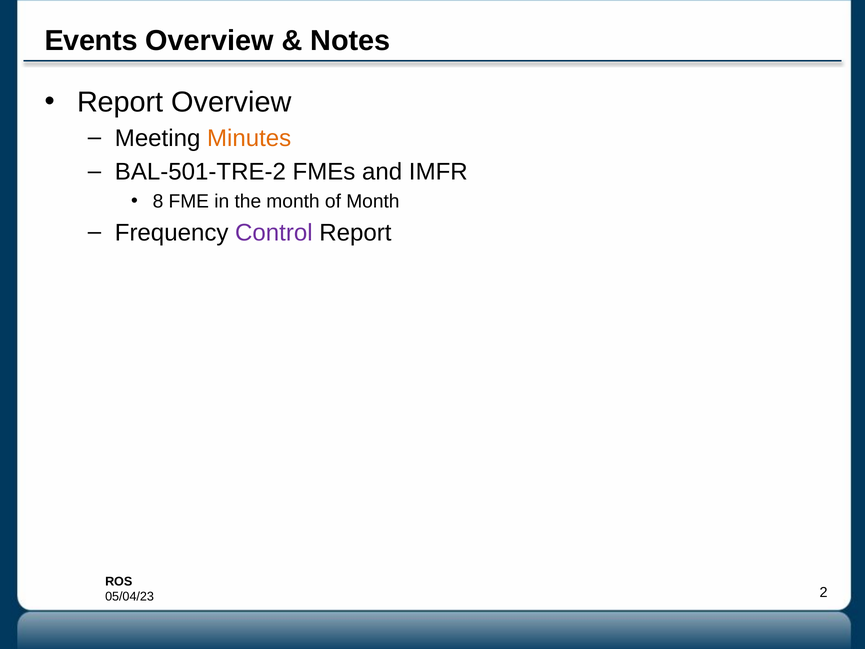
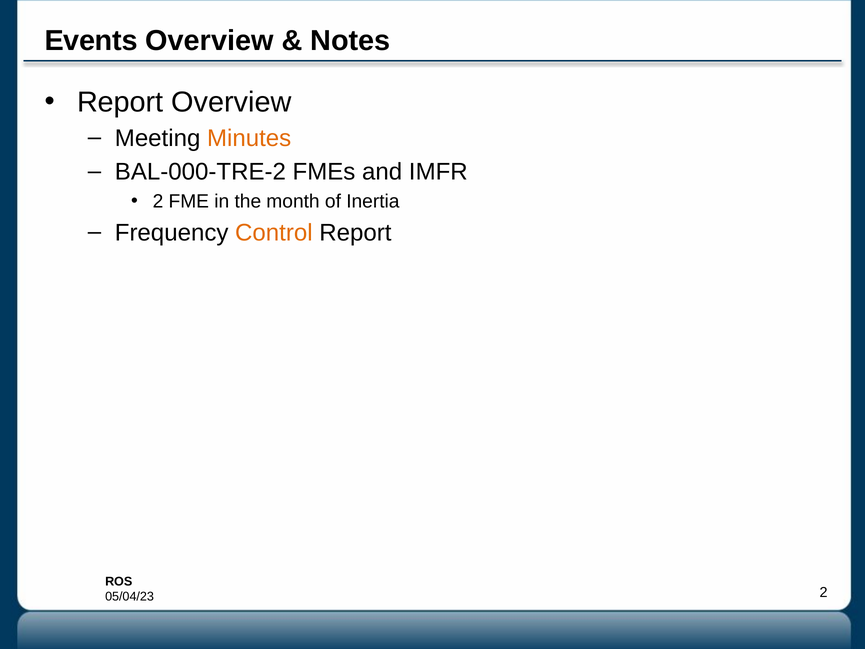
BAL-501-TRE-2: BAL-501-TRE-2 -> BAL-000-TRE-2
8 at (158, 201): 8 -> 2
of Month: Month -> Inertia
Control colour: purple -> orange
